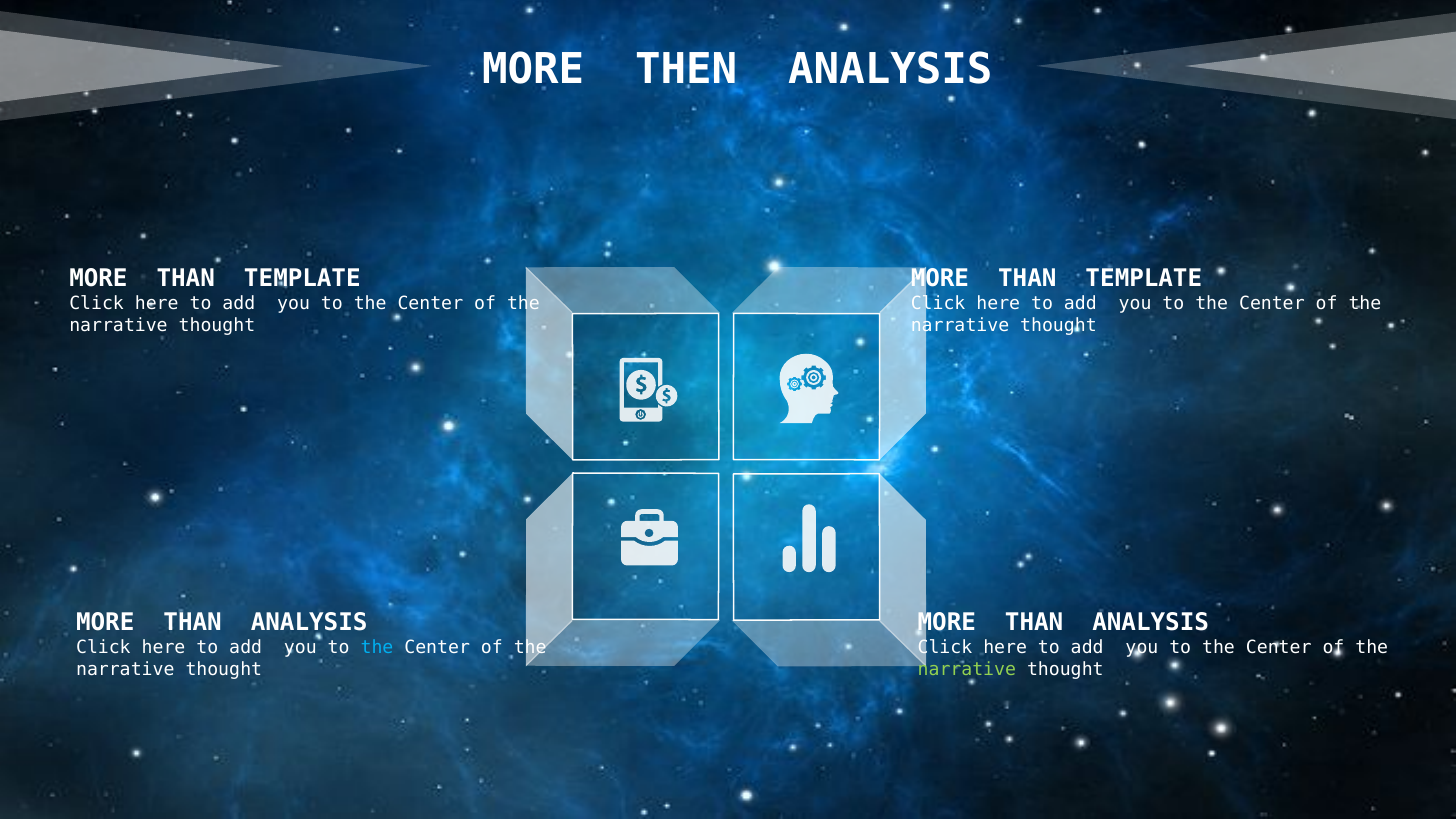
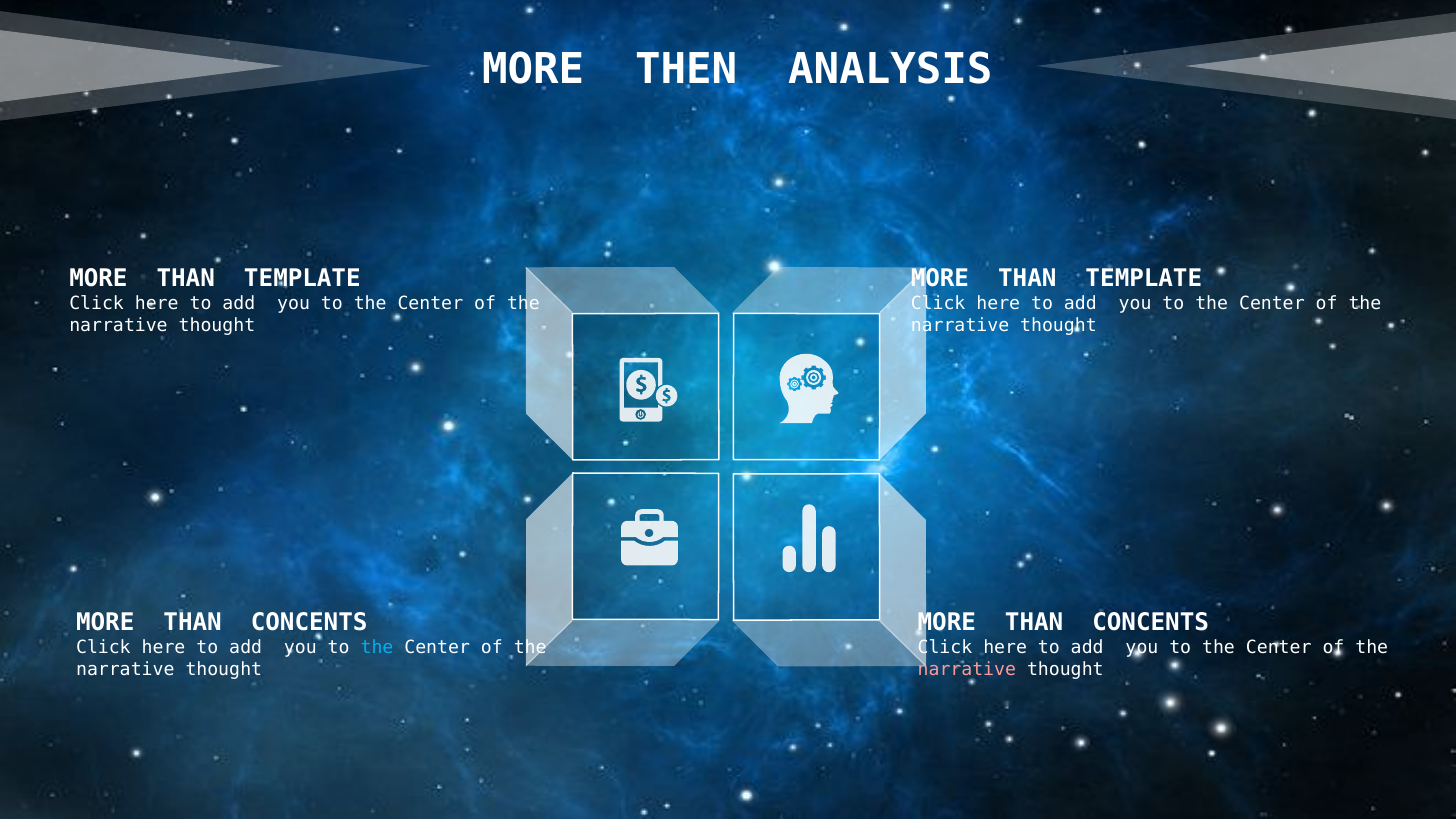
ANALYSIS at (309, 623): ANALYSIS -> CONCENTS
ANALYSIS at (1151, 623): ANALYSIS -> CONCENTS
narrative at (967, 670) colour: light green -> pink
